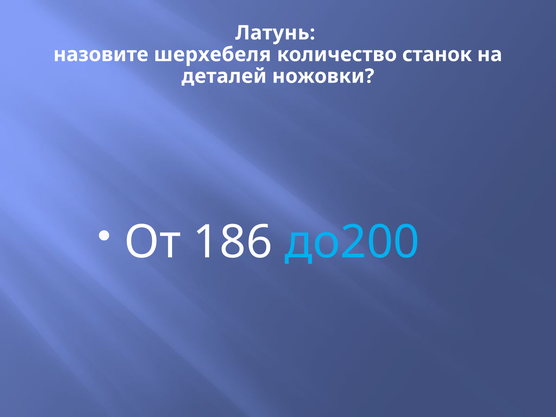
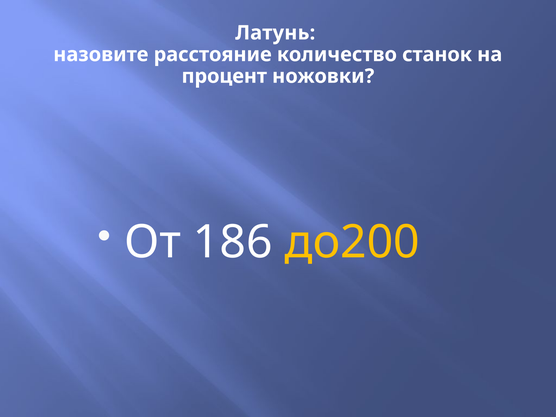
шерхебеля: шерхебеля -> расстояние
деталей: деталей -> процент
до200 colour: light blue -> yellow
